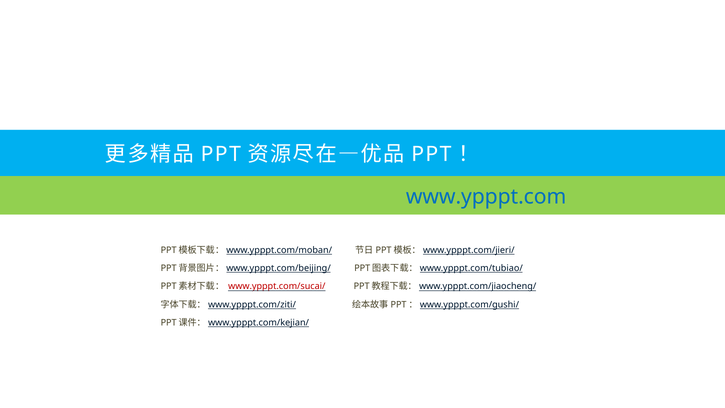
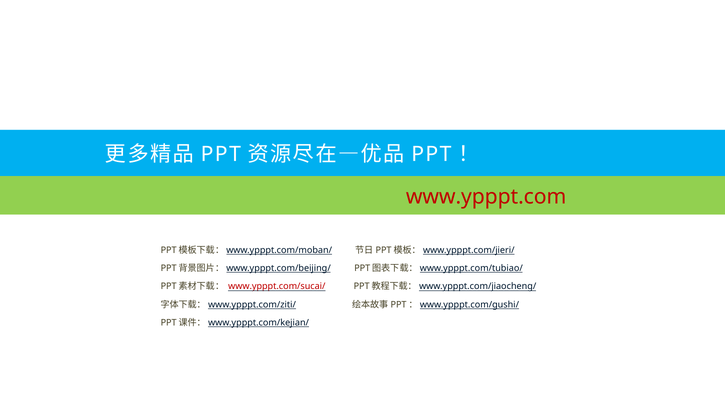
www.ypppt.com colour: blue -> red
